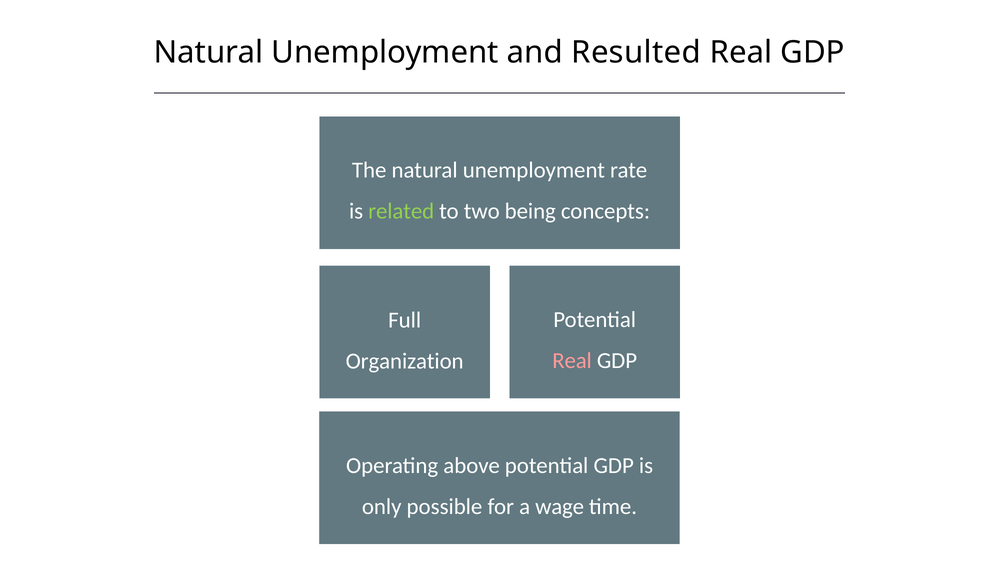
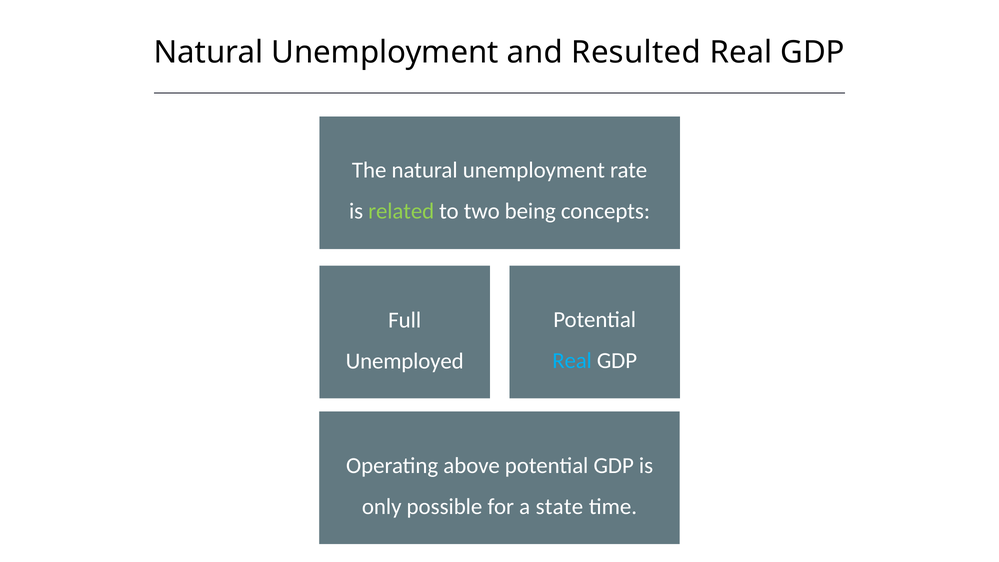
Real at (572, 361) colour: pink -> light blue
Organization: Organization -> Unemployed
wage: wage -> state
